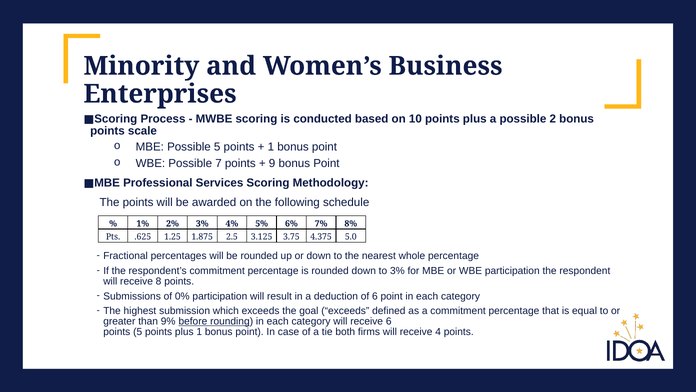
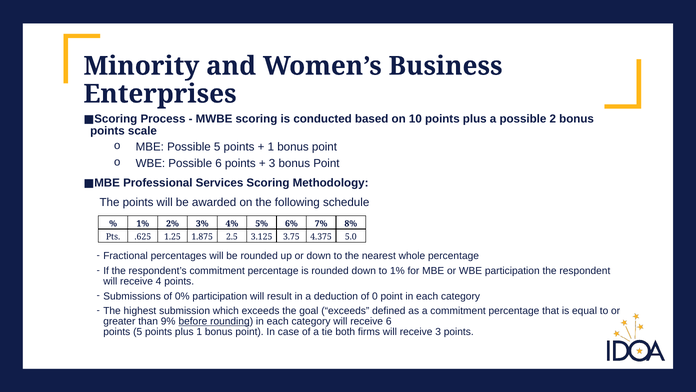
Possible 7: 7 -> 6
9 at (272, 163): 9 -> 3
to 3%: 3% -> 1%
8: 8 -> 4
of 6: 6 -> 0
receive 4: 4 -> 3
